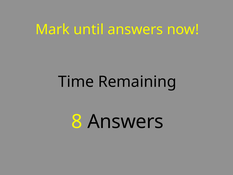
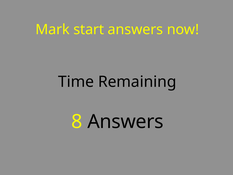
until: until -> start
